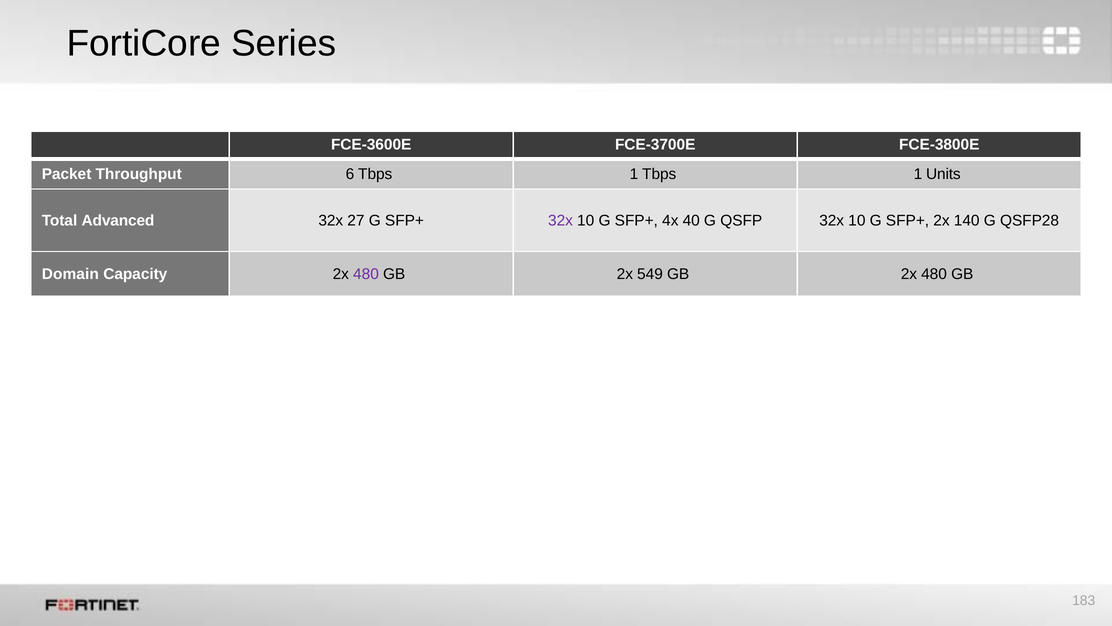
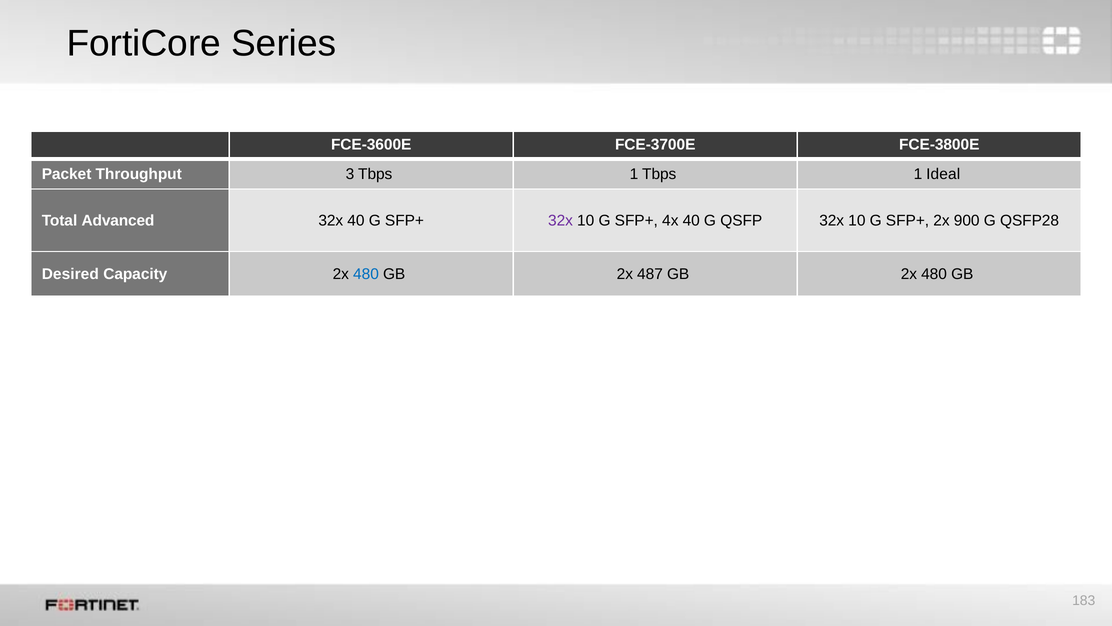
6: 6 -> 3
Units: Units -> Ideal
32x 27: 27 -> 40
140: 140 -> 900
Domain: Domain -> Desired
480 at (366, 274) colour: purple -> blue
549: 549 -> 487
